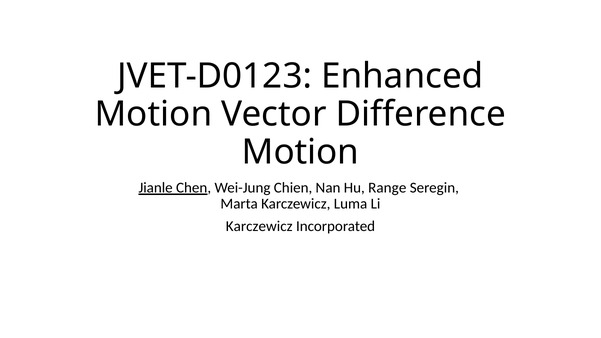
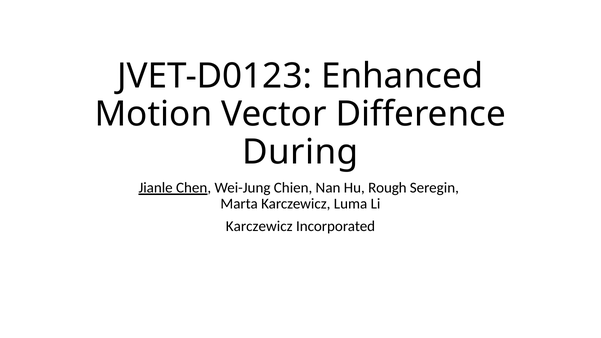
Motion at (300, 152): Motion -> During
Range: Range -> Rough
